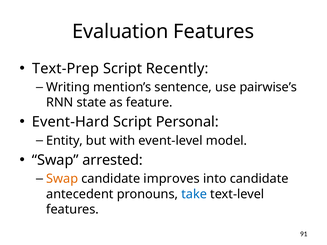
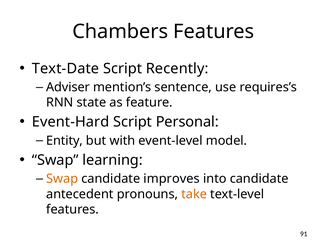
Evaluation: Evaluation -> Chambers
Text-Prep: Text-Prep -> Text-Date
Writing: Writing -> Adviser
pairwise’s: pairwise’s -> requires’s
arrested: arrested -> learning
take colour: blue -> orange
